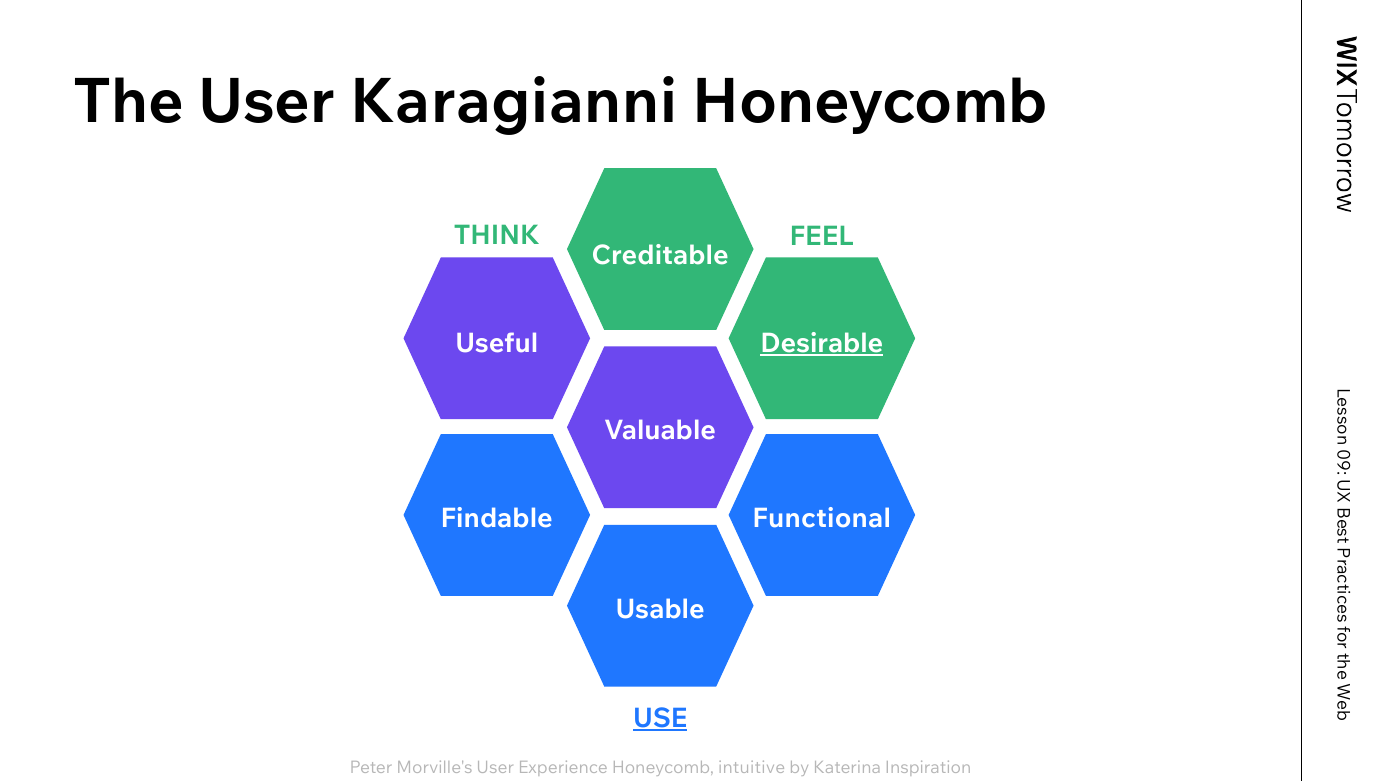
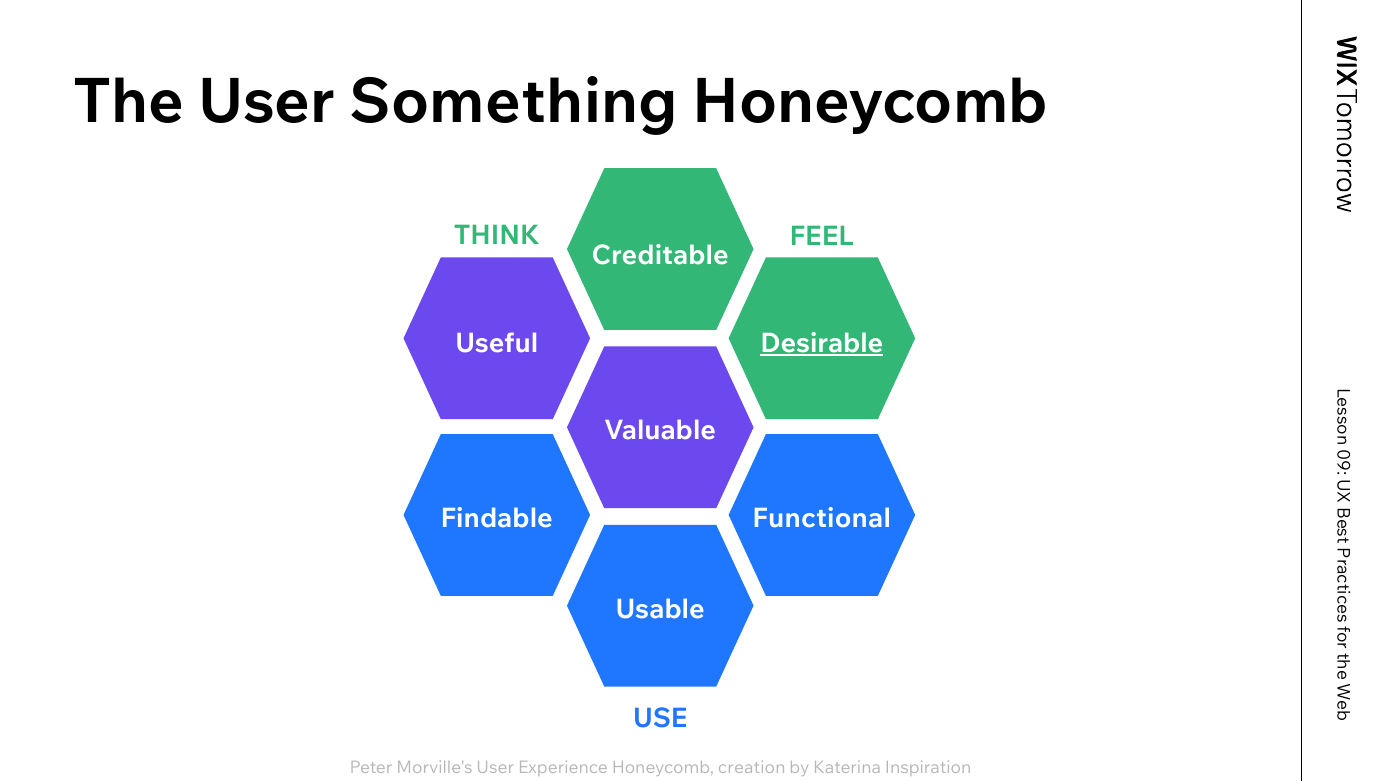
Karagianni: Karagianni -> Something
USE underline: present -> none
intuitive: intuitive -> creation
